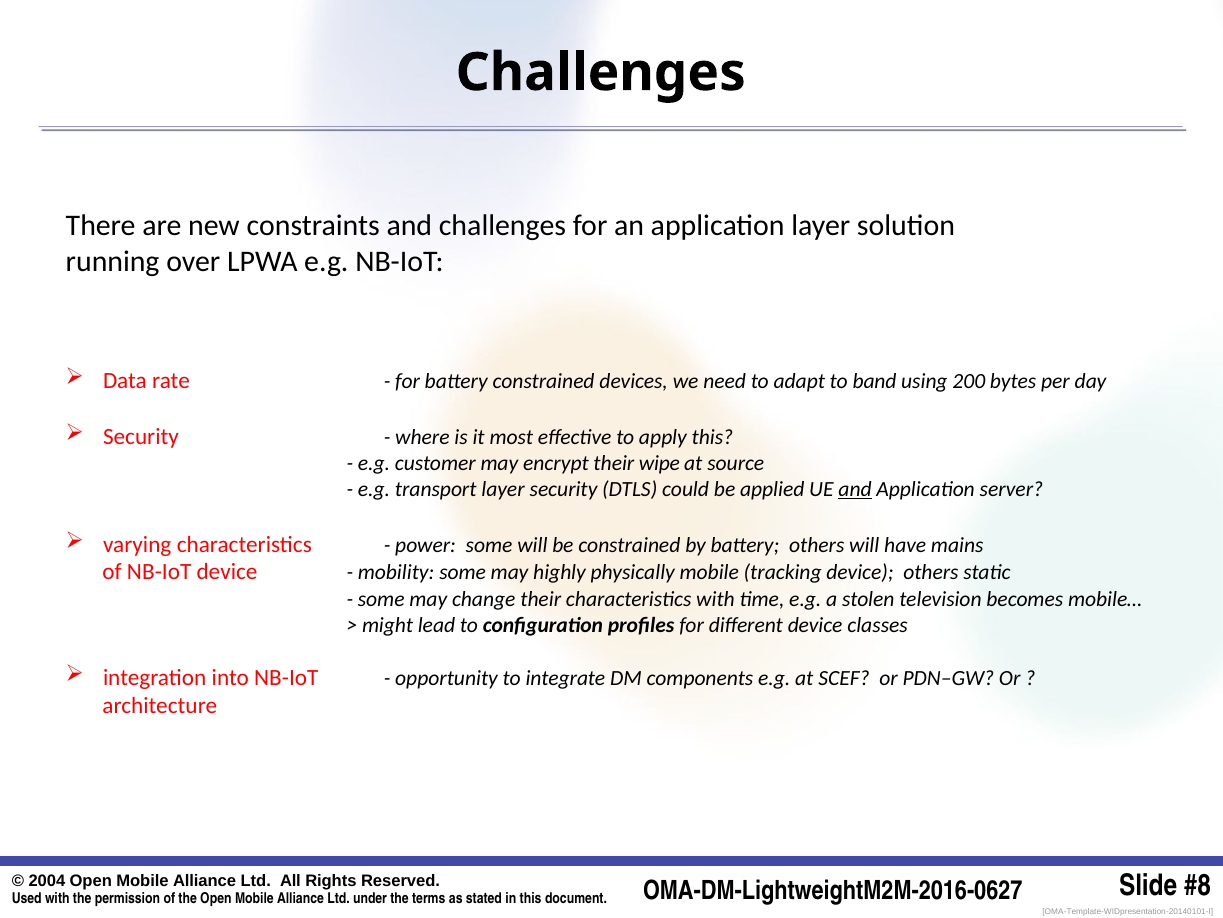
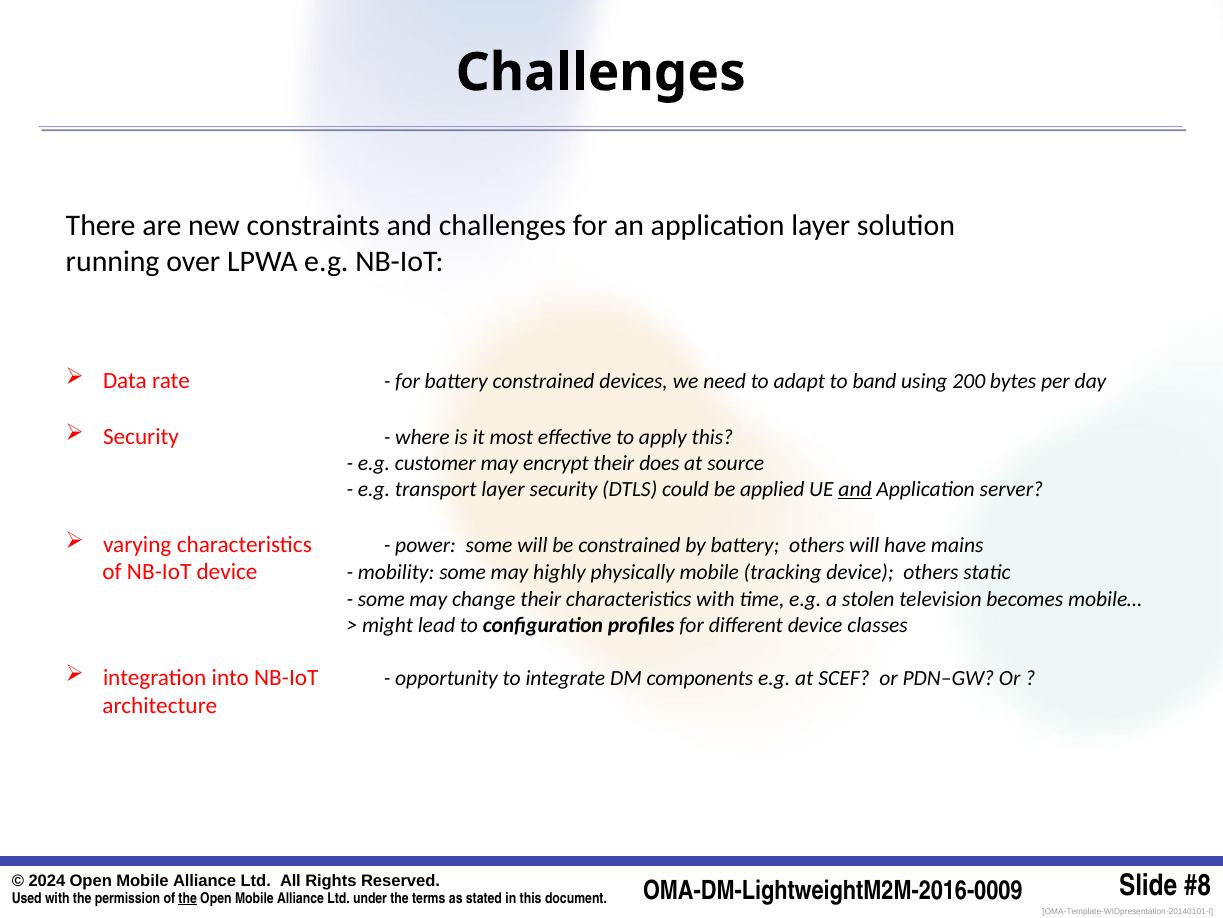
wipe: wipe -> does
2004: 2004 -> 2024
OMA-DM-LightweightM2M-2016-0627: OMA-DM-LightweightM2M-2016-0627 -> OMA-DM-LightweightM2M-2016-0009
the at (188, 898) underline: none -> present
